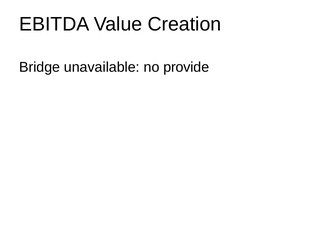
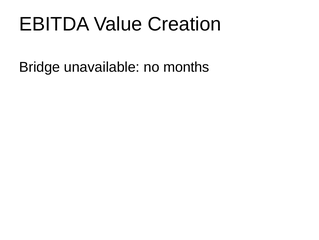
provide: provide -> months
